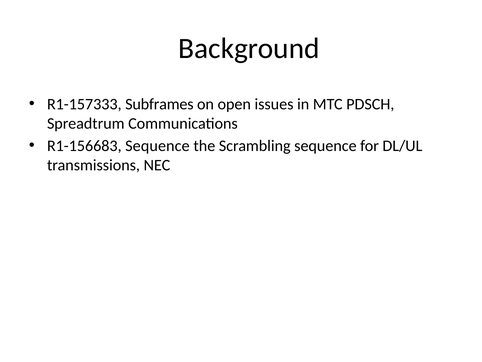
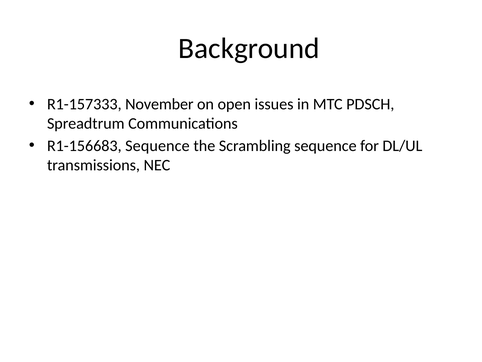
Subframes: Subframes -> November
